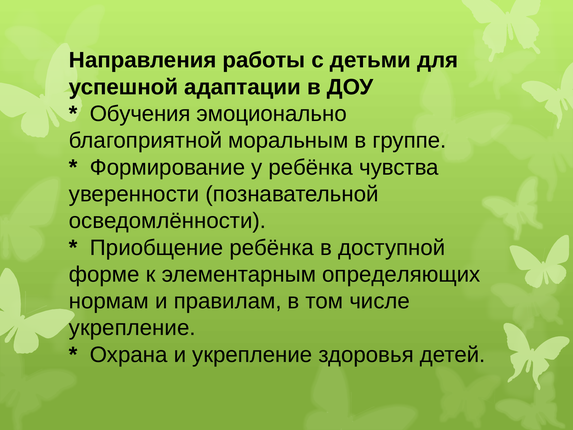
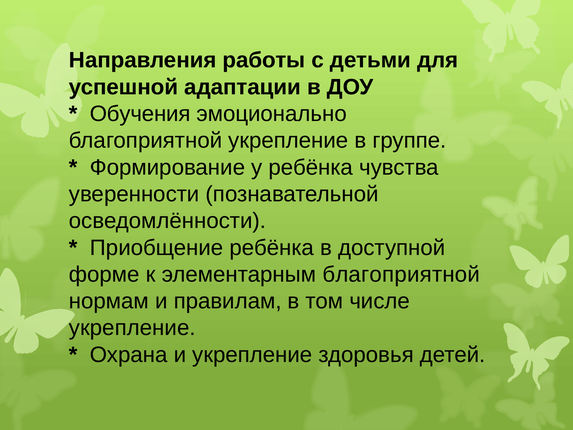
благоприятной моральным: моральным -> укрепление
элементарным определяющих: определяющих -> благоприятной
